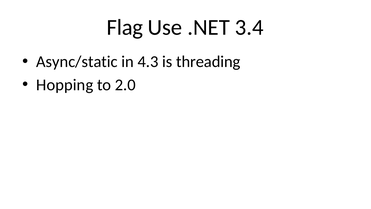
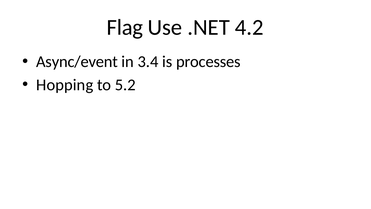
3.4: 3.4 -> 4.2
Async/static: Async/static -> Async/event
4.3: 4.3 -> 3.4
threading: threading -> processes
2.0: 2.0 -> 5.2
